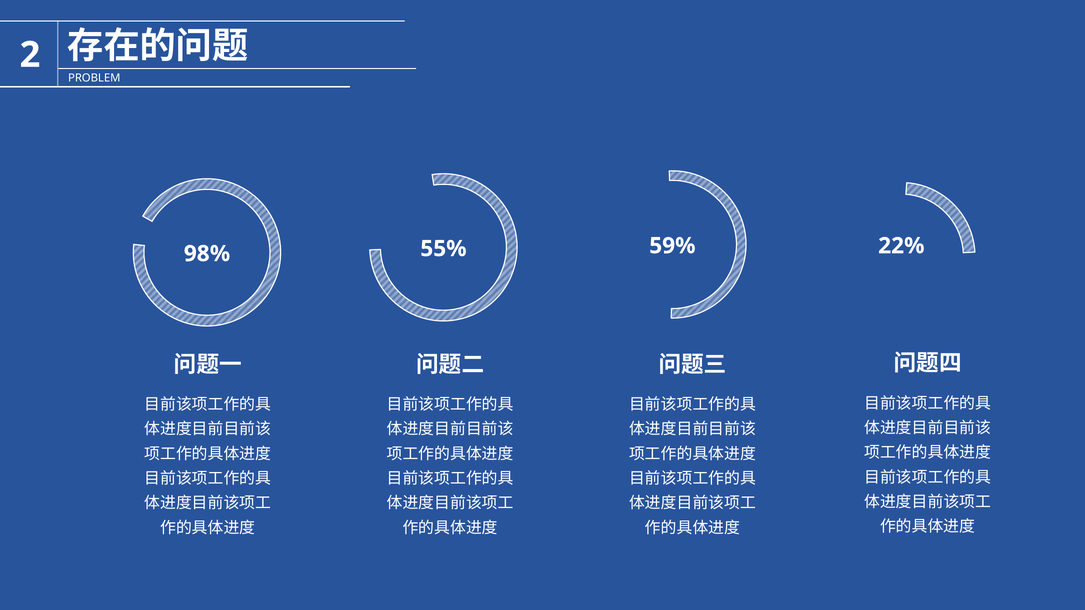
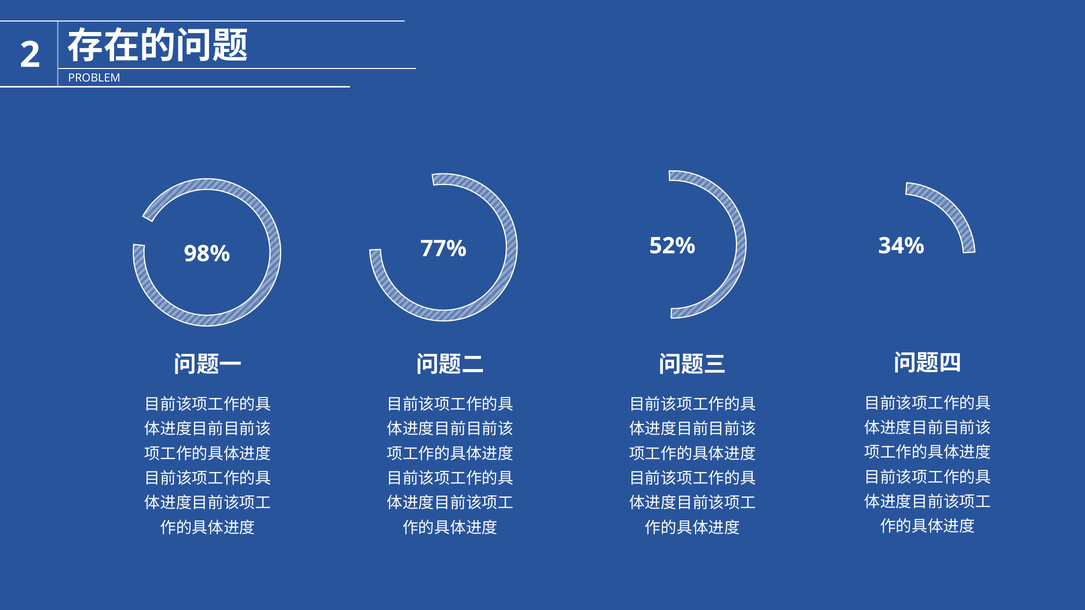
59%: 59% -> 52%
22%: 22% -> 34%
55%: 55% -> 77%
